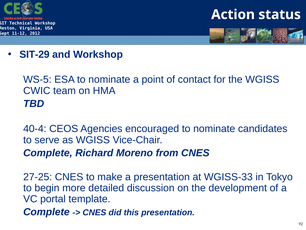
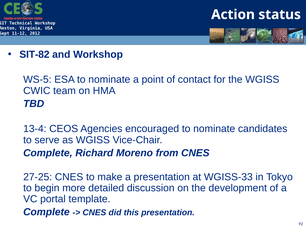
SIT-29: SIT-29 -> SIT-82
40-4: 40-4 -> 13-4
